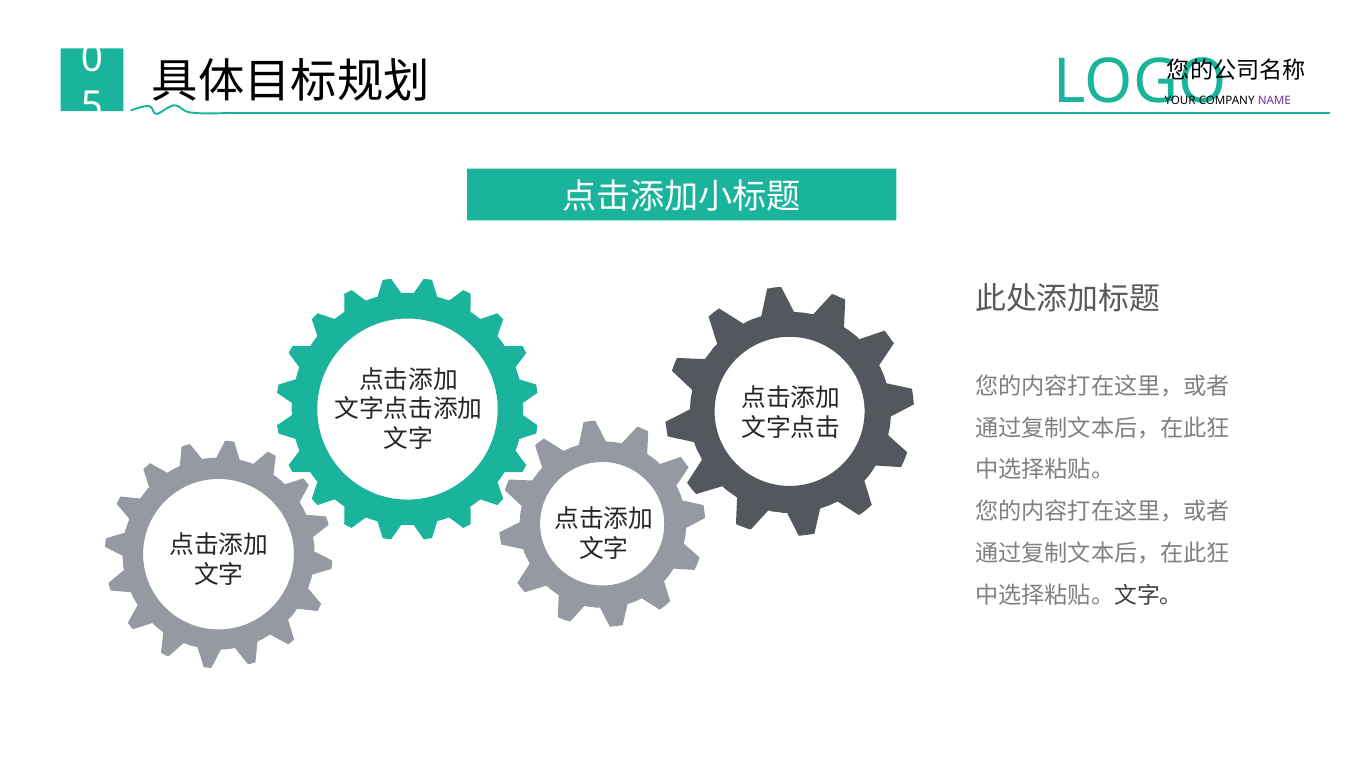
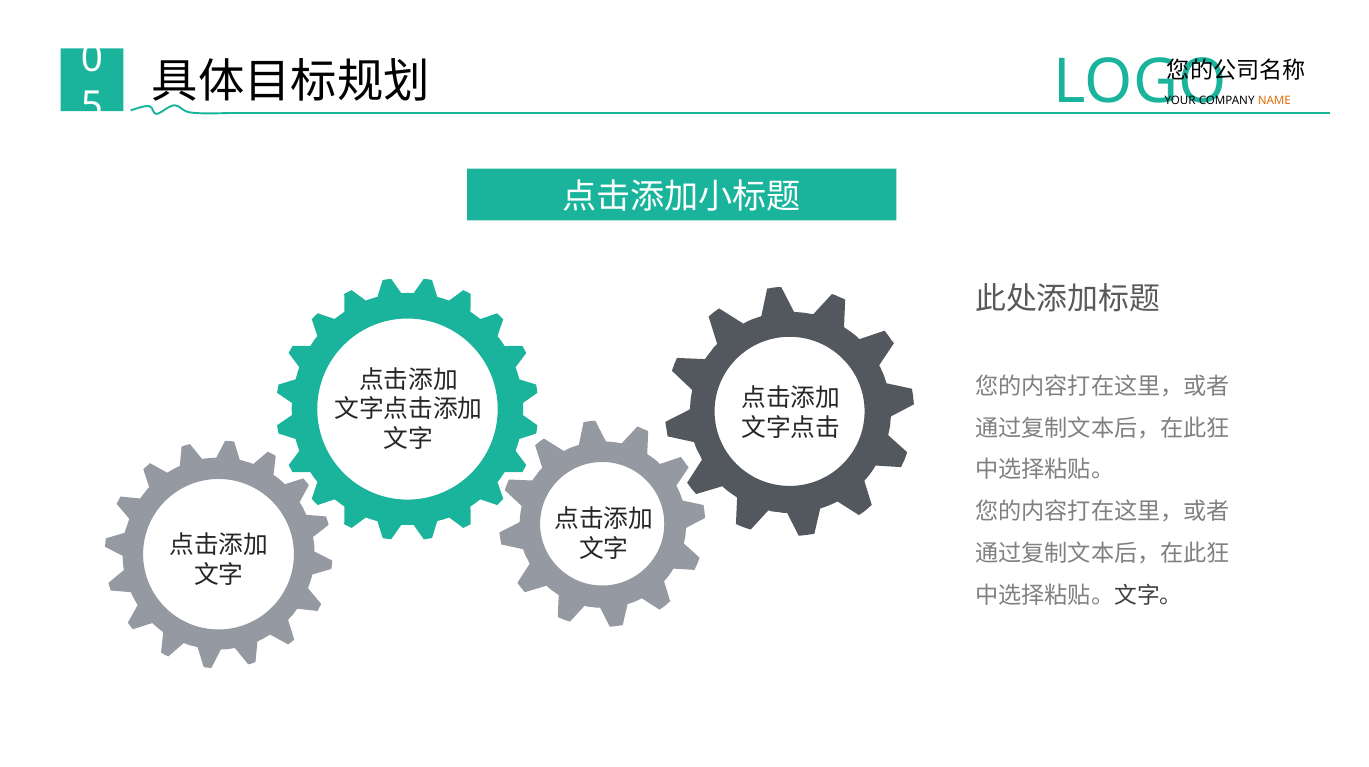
NAME colour: purple -> orange
